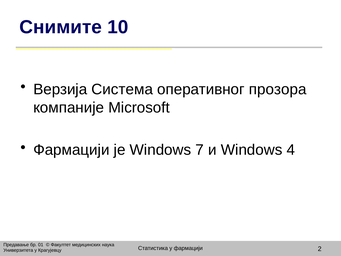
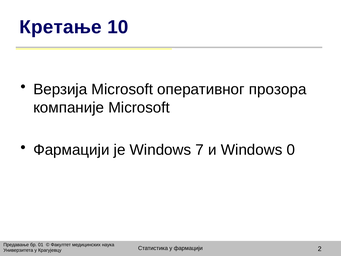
Снимите: Снимите -> Кретање
Верзија Система: Система -> Microsoft
4: 4 -> 0
